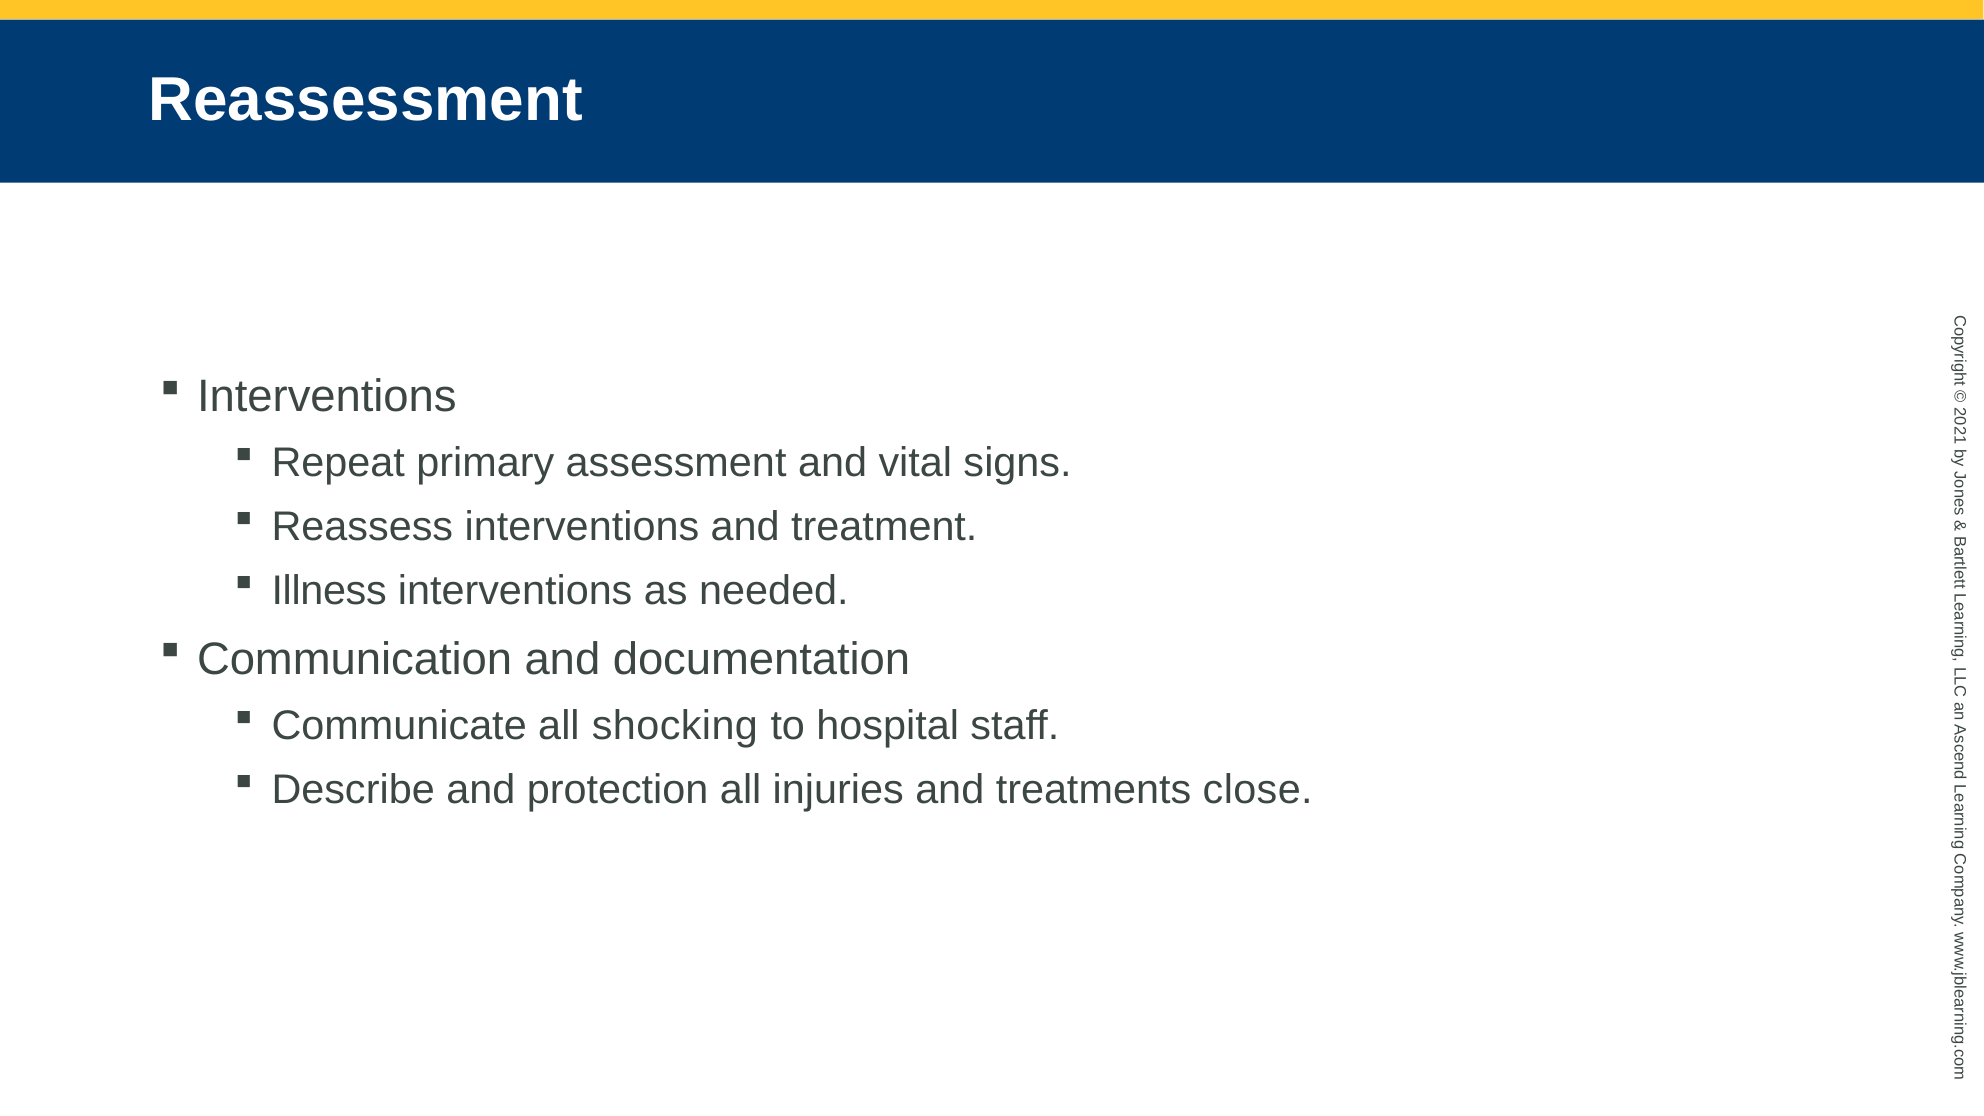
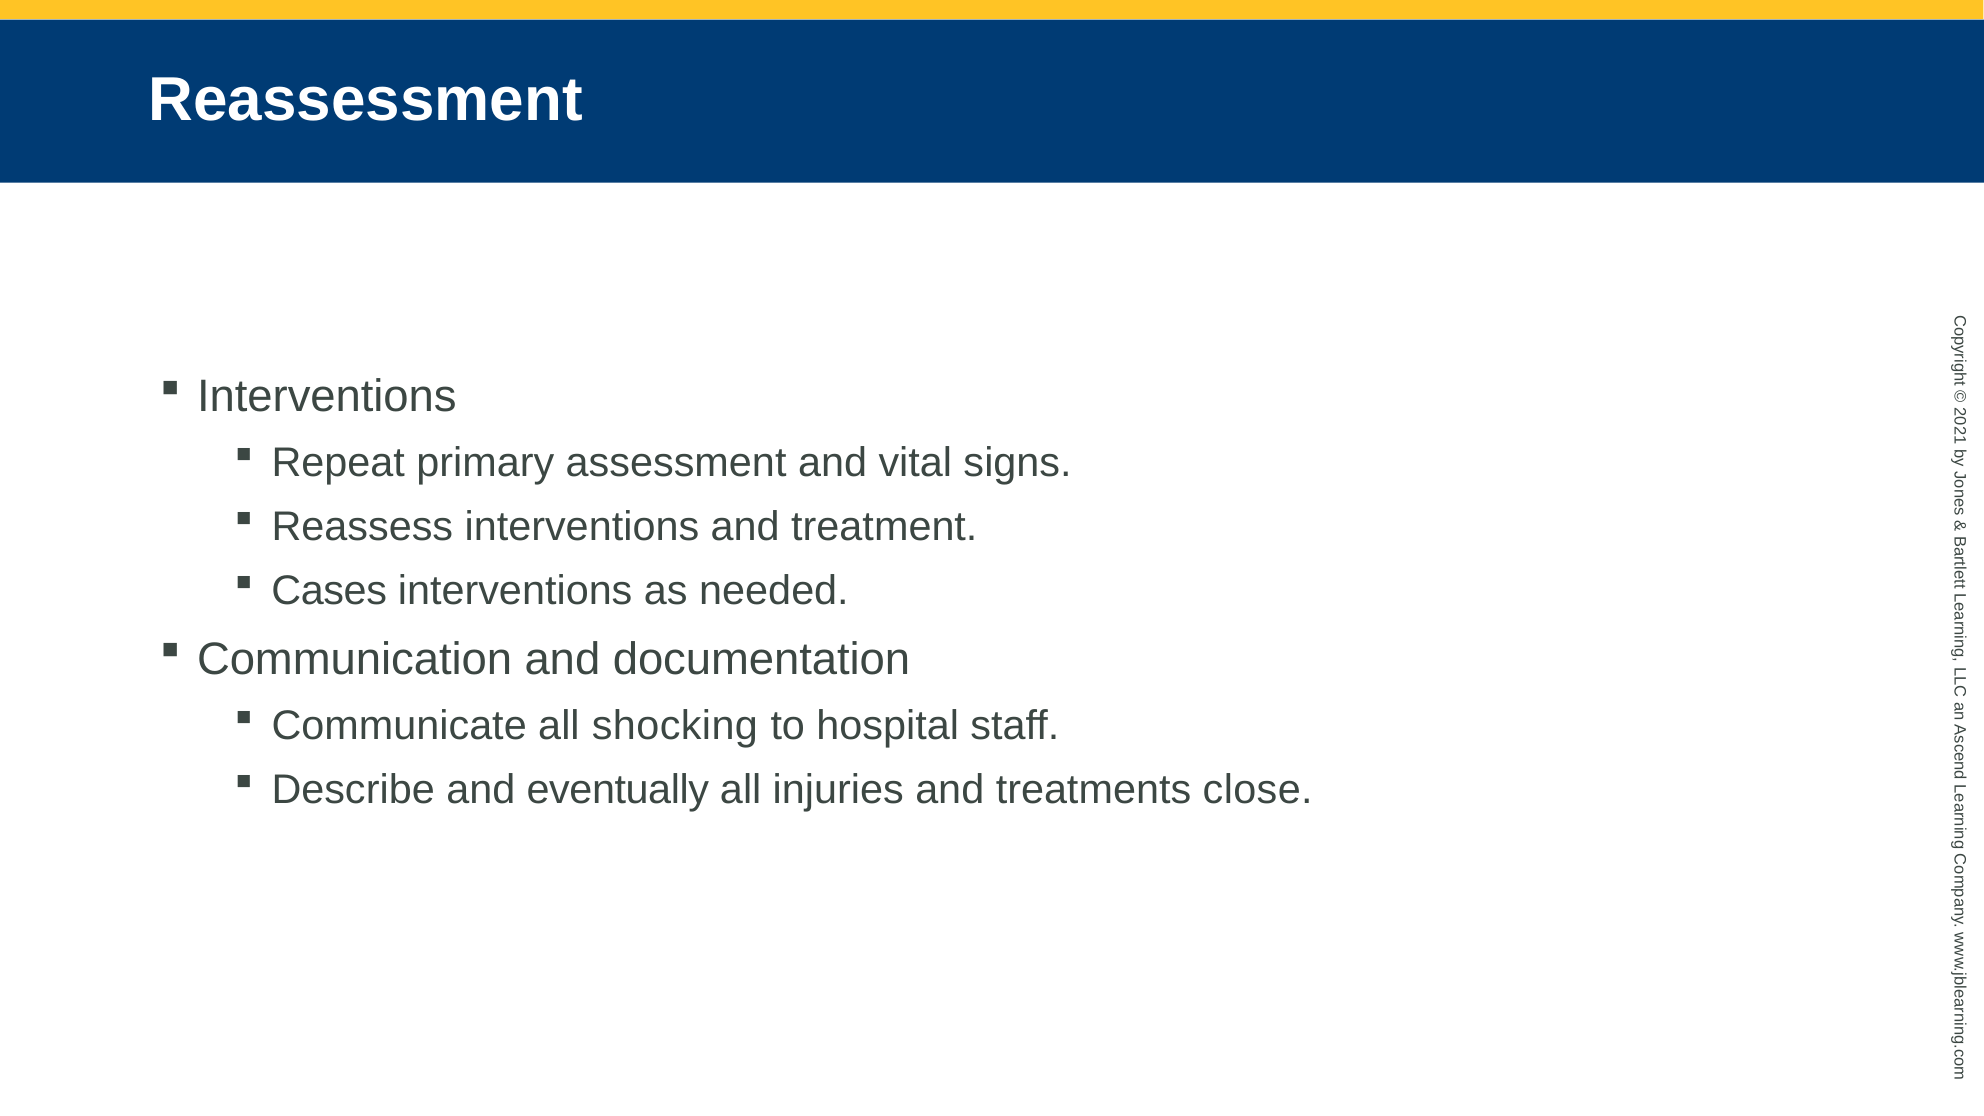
Illness: Illness -> Cases
protection: protection -> eventually
